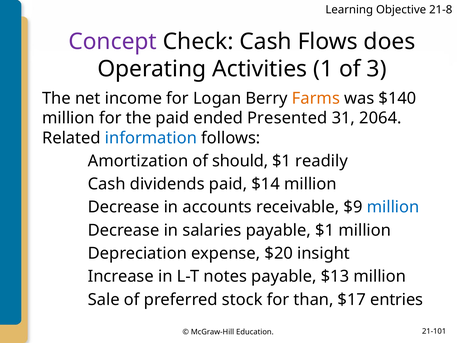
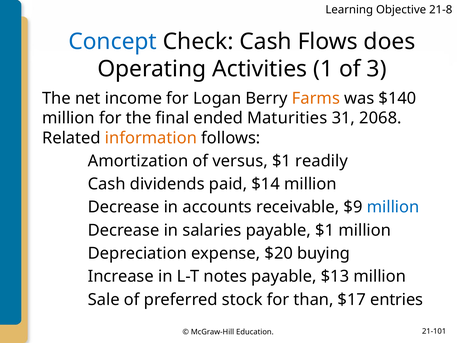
Concept colour: purple -> blue
the paid: paid -> final
Presented: Presented -> Maturities
2064: 2064 -> 2068
information colour: blue -> orange
should: should -> versus
insight: insight -> buying
